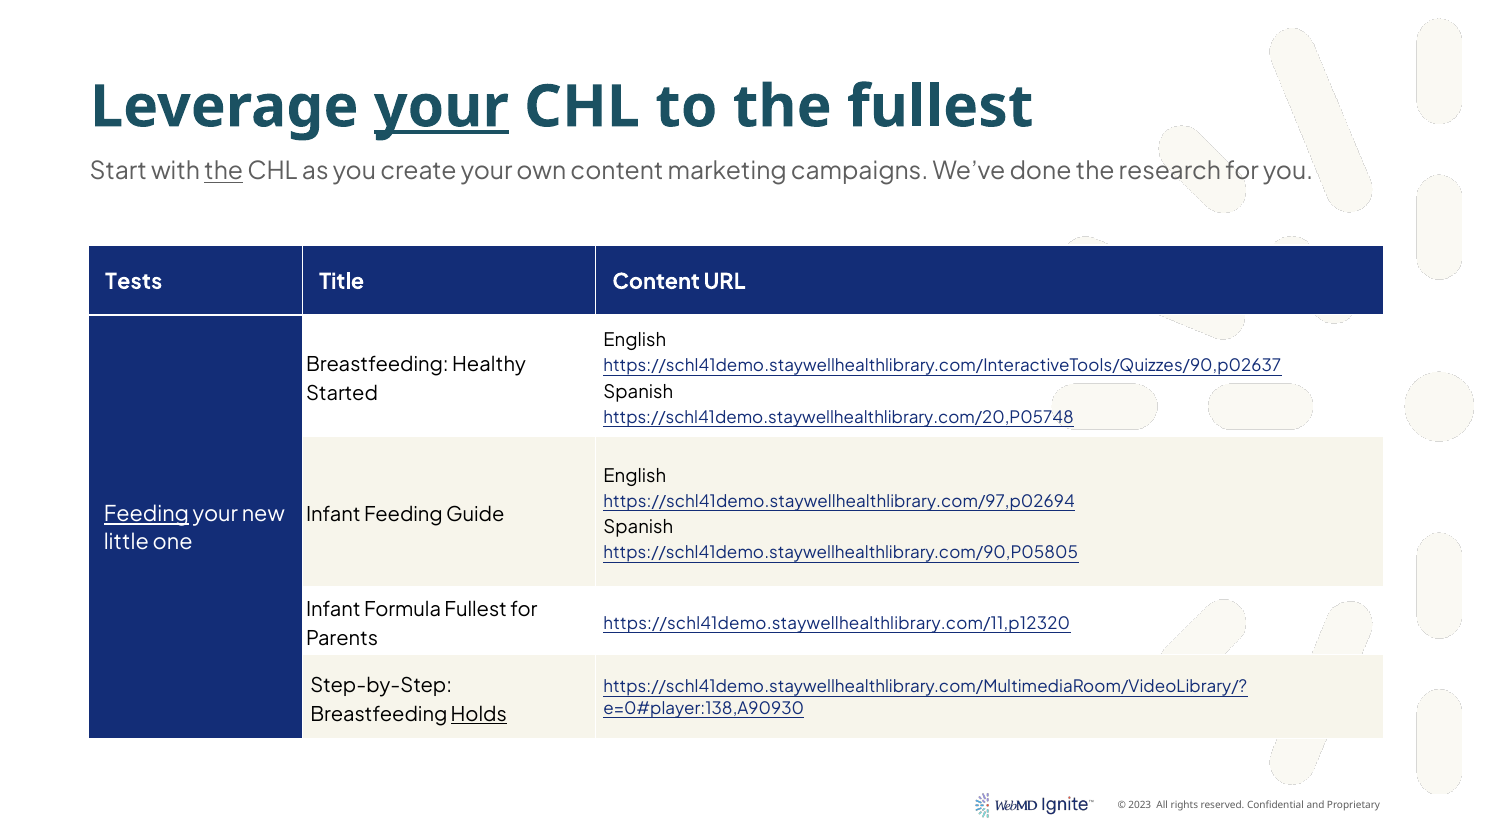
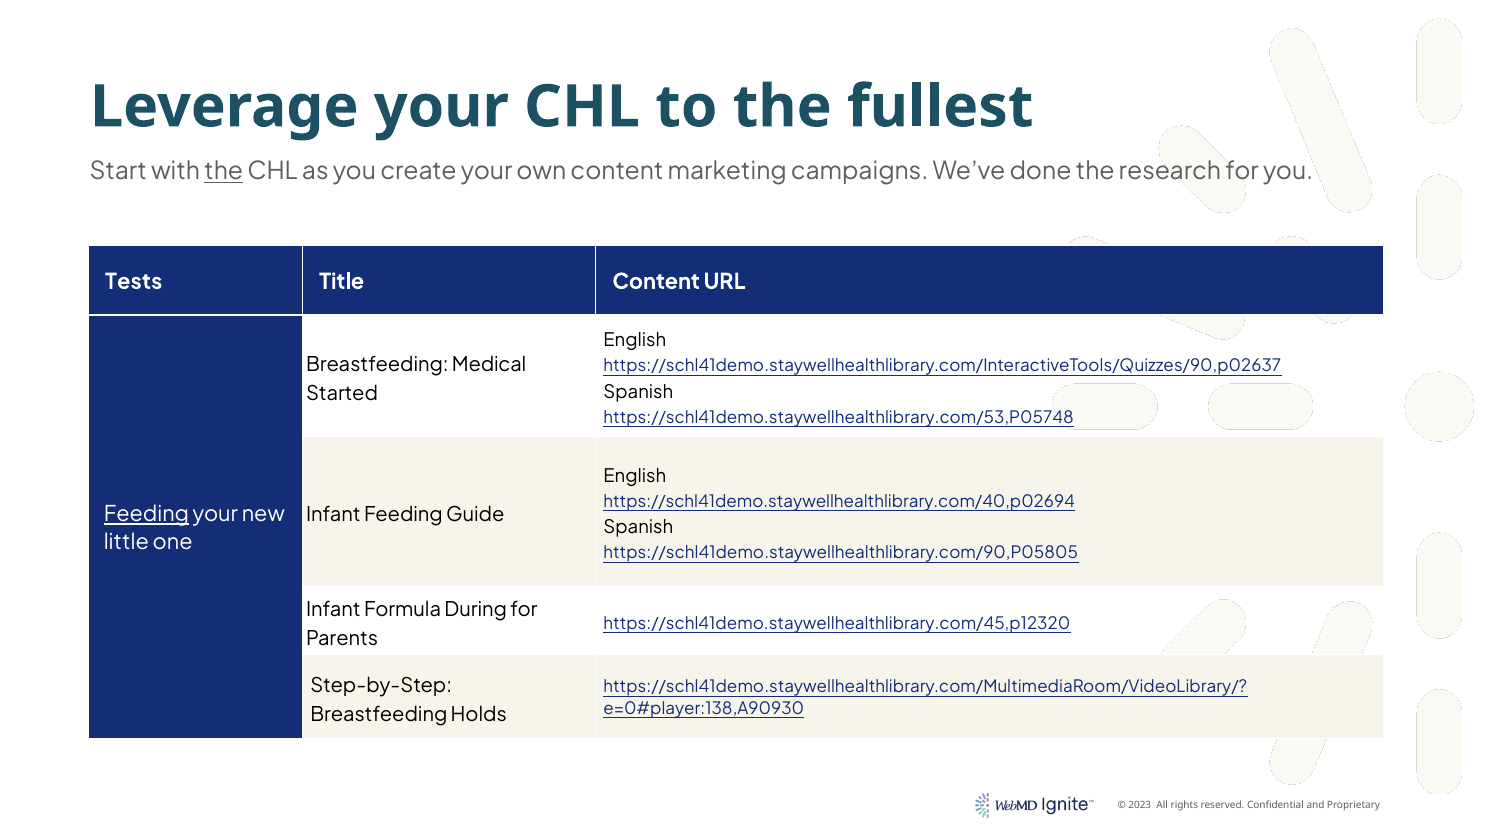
your at (441, 107) underline: present -> none
Healthy: Healthy -> Medical
https://schl41demo.staywellhealthlibrary.com/20,P05748: https://schl41demo.staywellhealthlibrary.com/20,P05748 -> https://schl41demo.staywellhealthlibrary.com/53,P05748
https://schl41demo.staywellhealthlibrary.com/97,p02694: https://schl41demo.staywellhealthlibrary.com/97,p02694 -> https://schl41demo.staywellhealthlibrary.com/40,p02694
Formula Fullest: Fullest -> During
https://schl41demo.staywellhealthlibrary.com/11,p12320: https://schl41demo.staywellhealthlibrary.com/11,p12320 -> https://schl41demo.staywellhealthlibrary.com/45,p12320
Holds underline: present -> none
